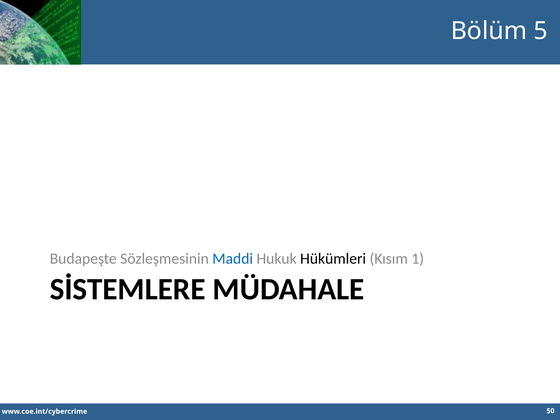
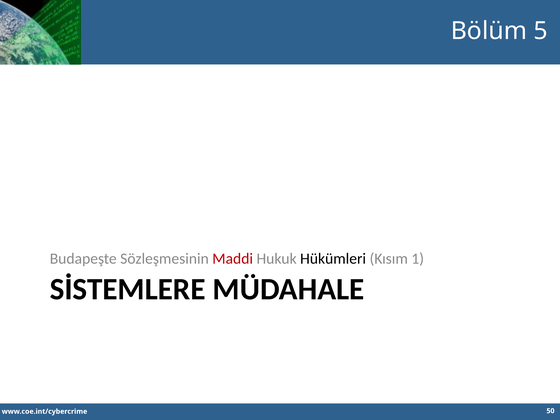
Maddi colour: blue -> red
